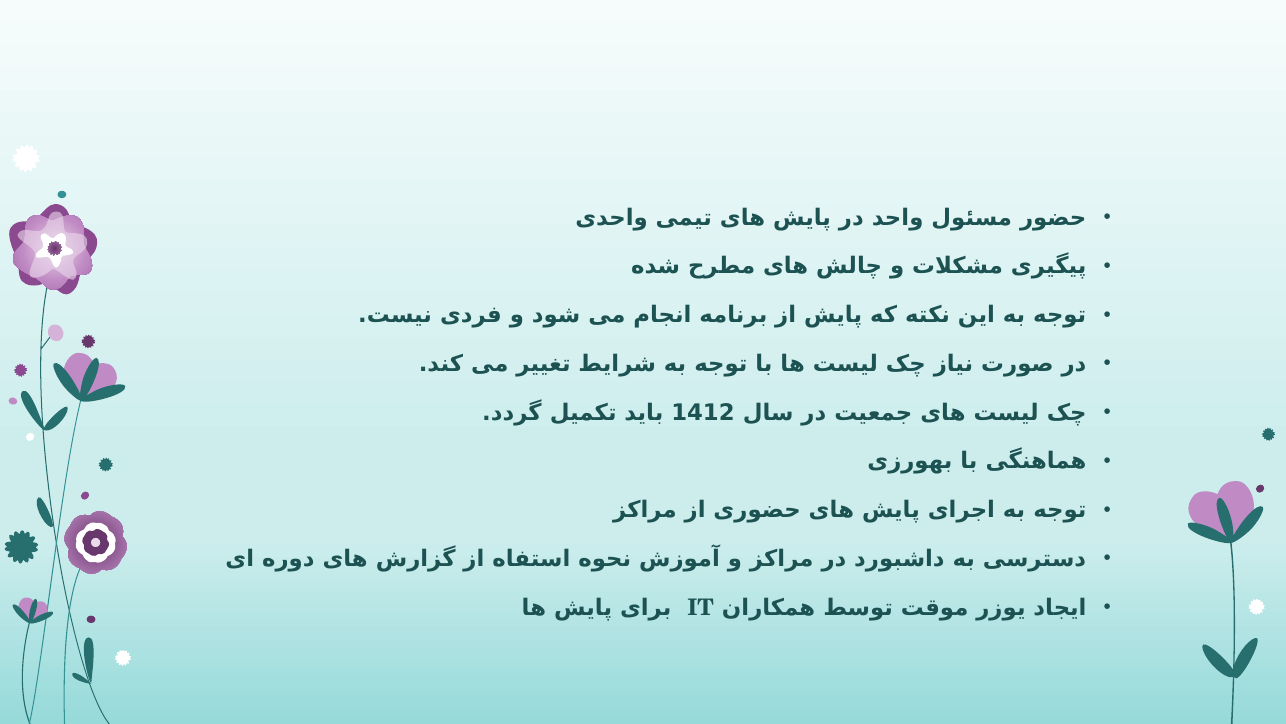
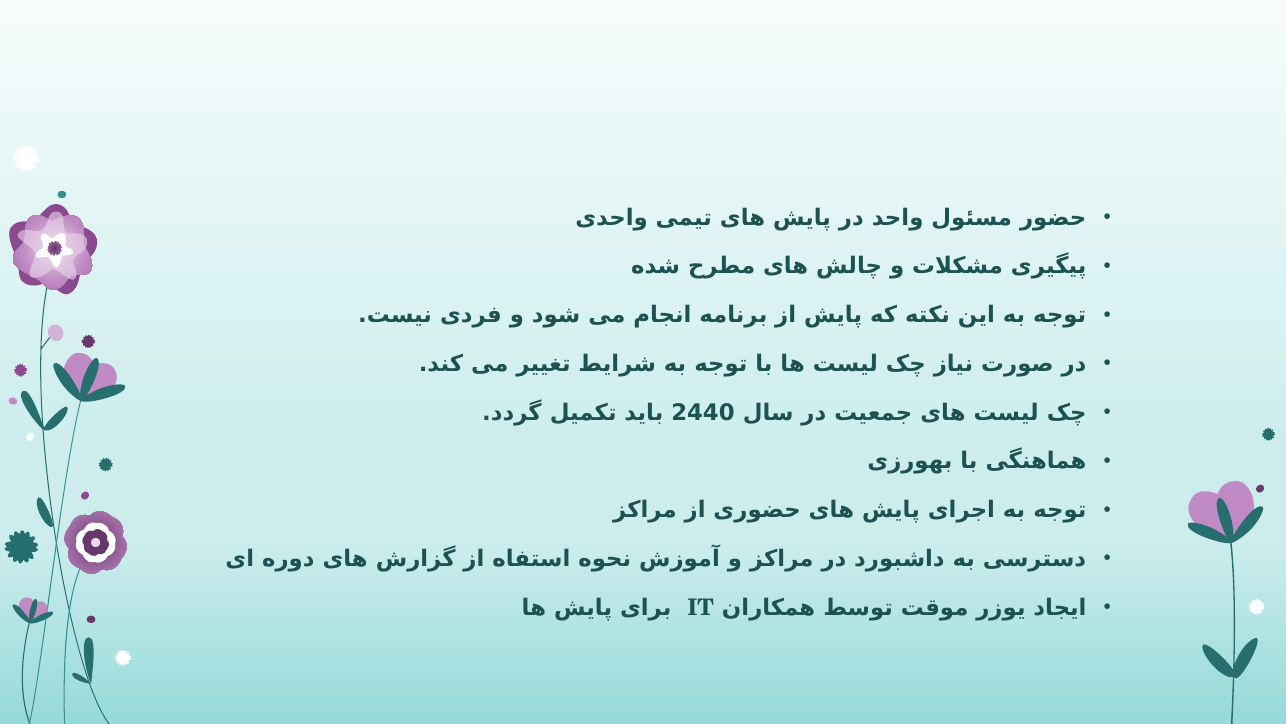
1412: 1412 -> 2440
